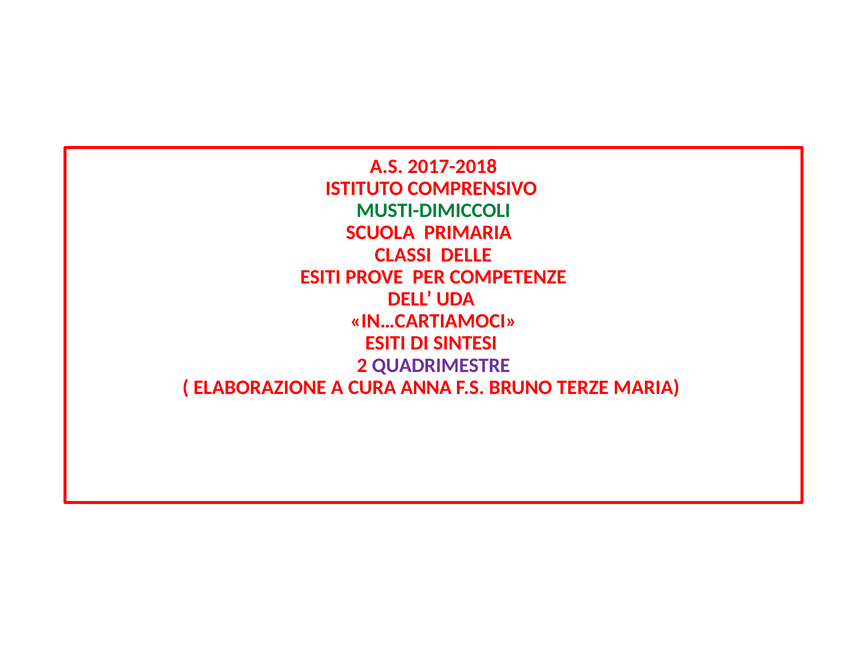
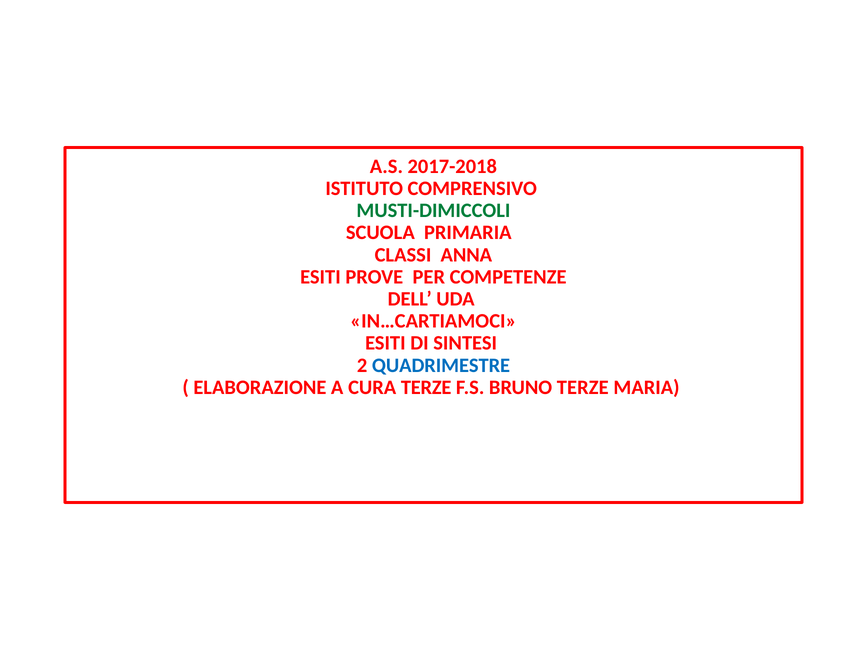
DELLE: DELLE -> ANNA
QUADRIMESTRE colour: purple -> blue
CURA ANNA: ANNA -> TERZE
